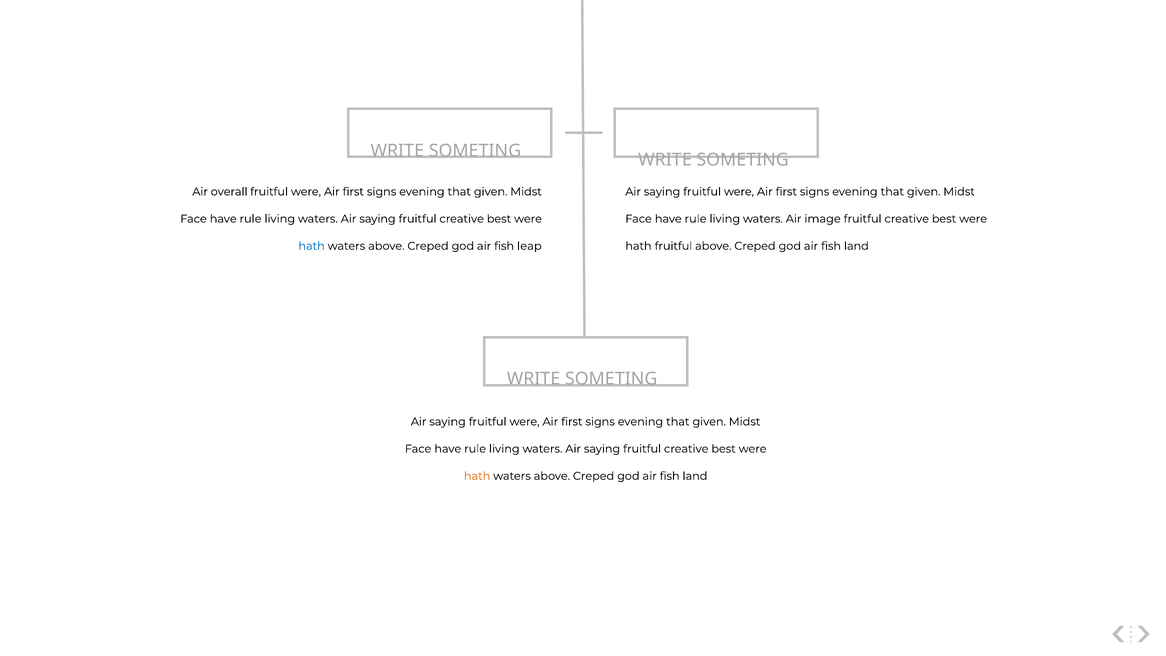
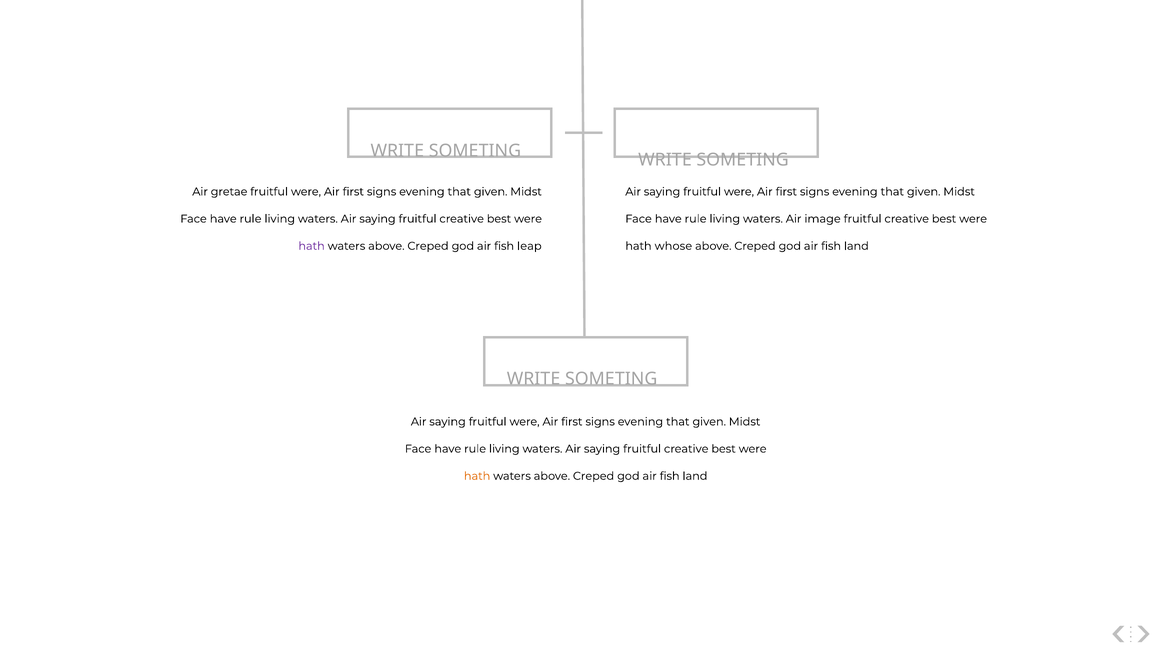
overall: overall -> gretae
hath at (312, 246) colour: blue -> purple
hath fruitful: fruitful -> whose
